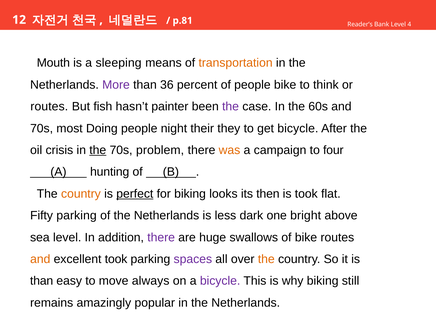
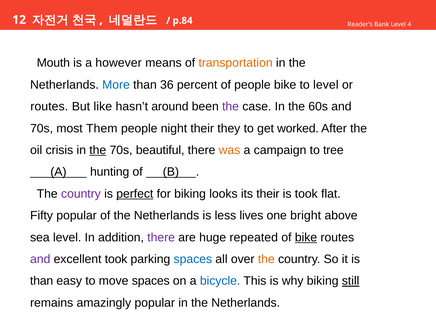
p.81: p.81 -> p.84
sleeping: sleeping -> however
More colour: purple -> blue
to think: think -> level
fish: fish -> like
painter: painter -> around
Doing: Doing -> Them
get bicycle: bicycle -> worked
problem: problem -> beautiful
four: four -> tree
country at (81, 194) colour: orange -> purple
its then: then -> their
Fifty parking: parking -> popular
dark: dark -> lives
swallows: swallows -> repeated
bike at (306, 237) underline: none -> present
and at (40, 259) colour: orange -> purple
spaces at (193, 259) colour: purple -> blue
move always: always -> spaces
bicycle at (220, 281) colour: purple -> blue
still underline: none -> present
